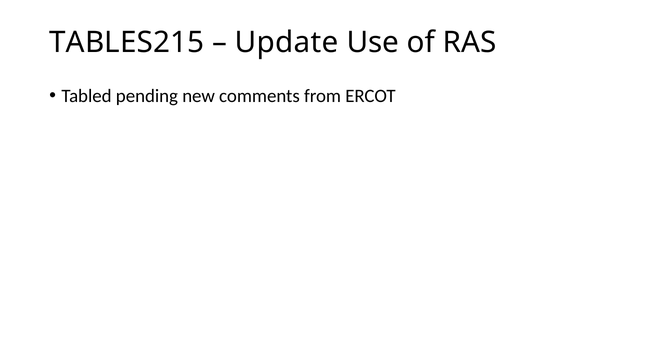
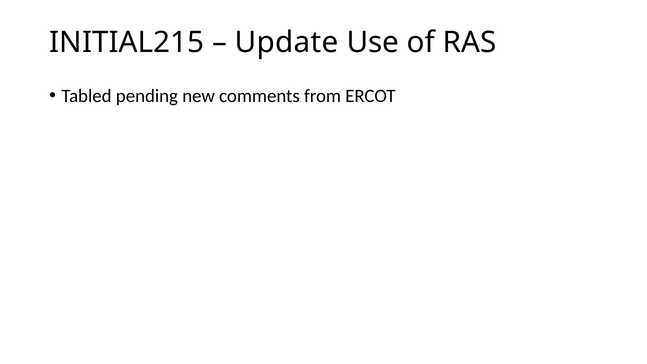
TABLES215: TABLES215 -> INITIAL215
